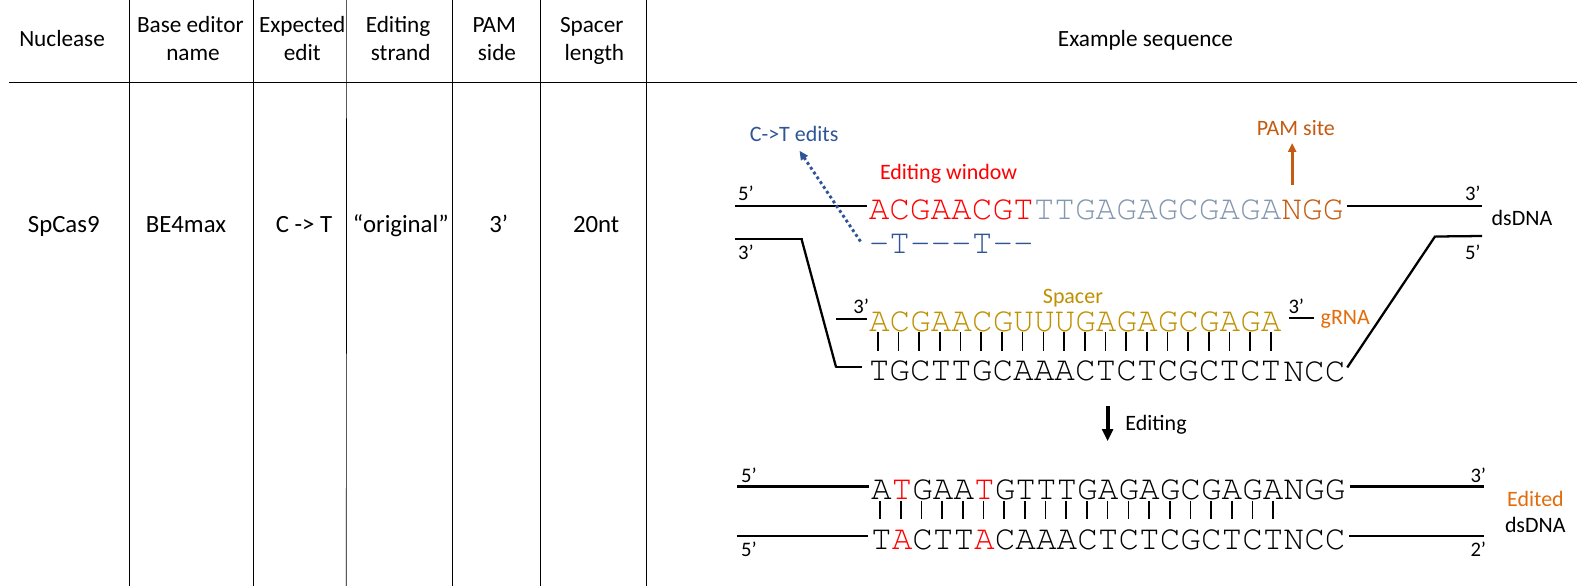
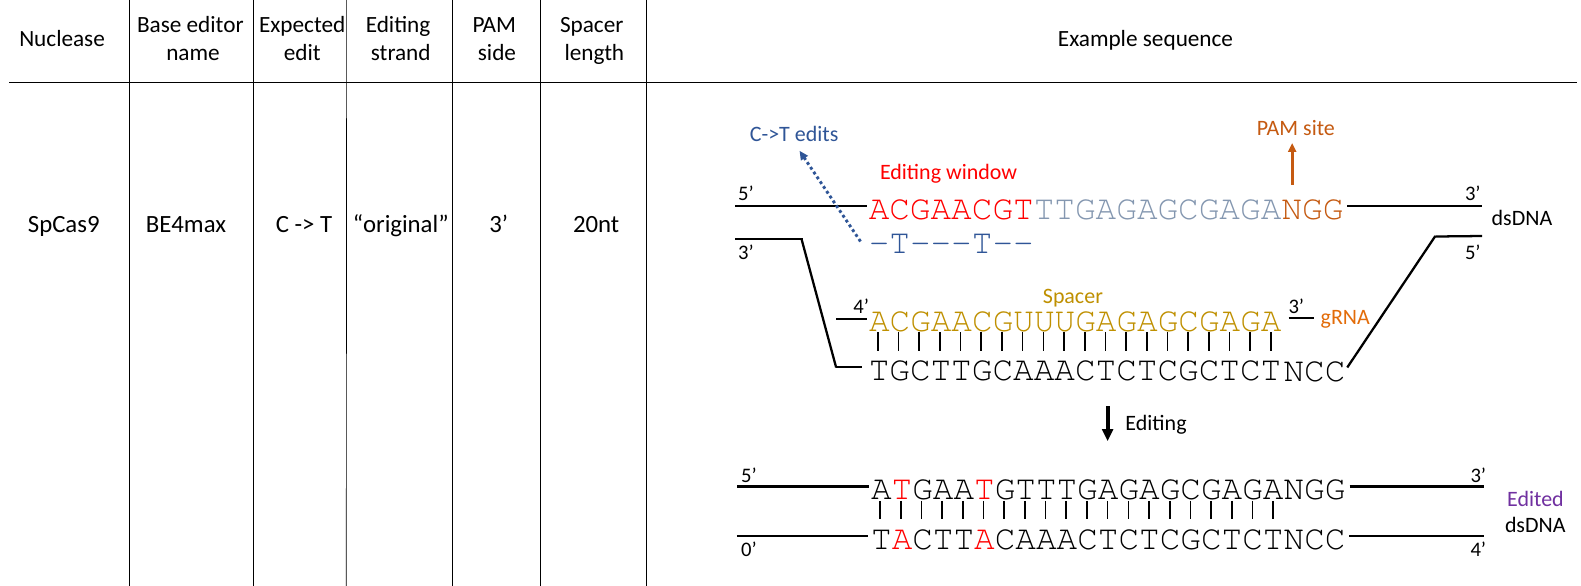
3 at (861, 307): 3 -> 4
Edited colour: orange -> purple
5 at (749, 550): 5 -> 0
2 at (1478, 550): 2 -> 4
